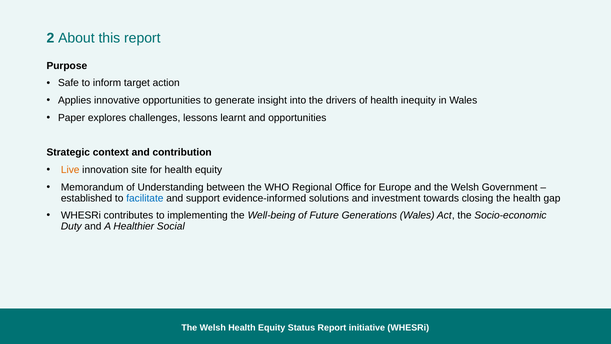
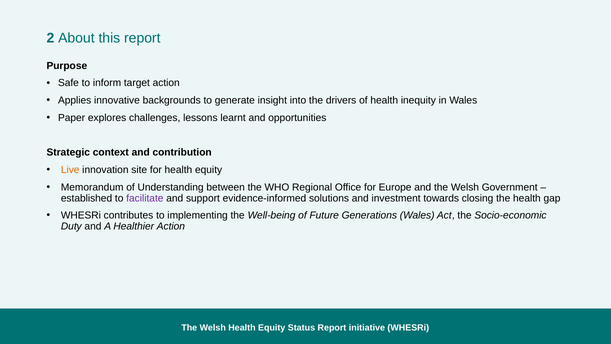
innovative opportunities: opportunities -> backgrounds
facilitate colour: blue -> purple
Healthier Social: Social -> Action
